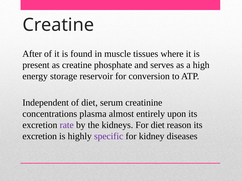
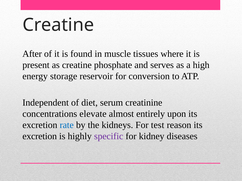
plasma: plasma -> elevate
rate colour: purple -> blue
For diet: diet -> test
